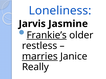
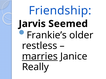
Loneliness: Loneliness -> Friendship
Jasmine: Jasmine -> Seemed
Frankie’s underline: present -> none
